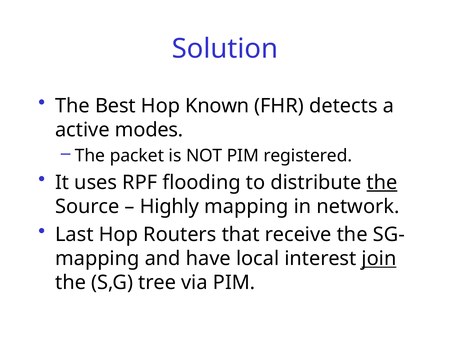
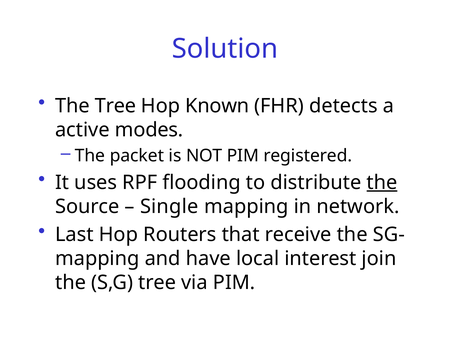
The Best: Best -> Tree
Highly: Highly -> Single
join underline: present -> none
